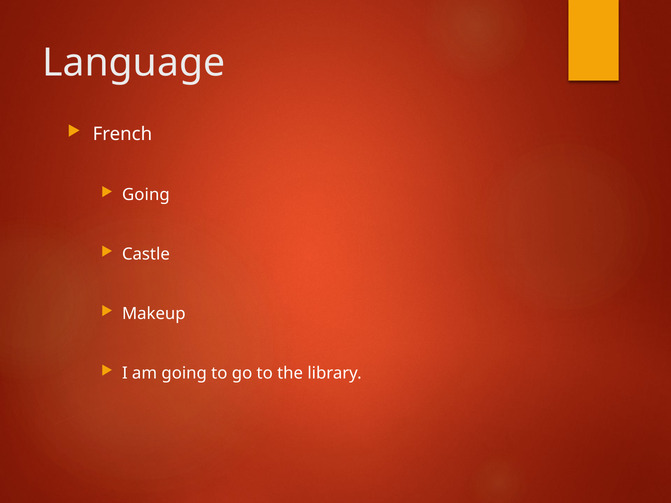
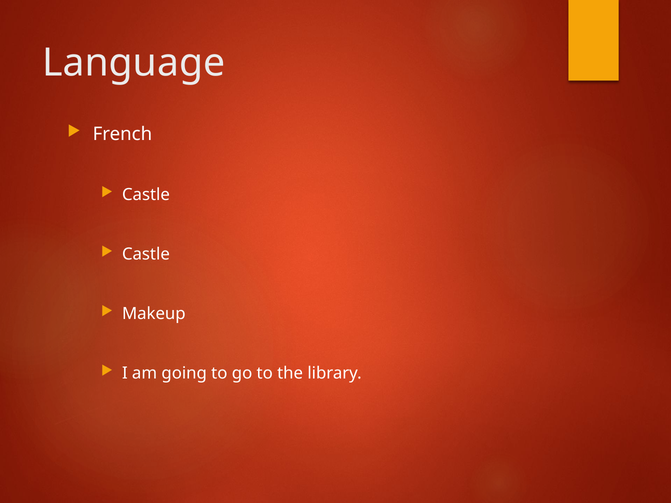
Going at (146, 195): Going -> Castle
